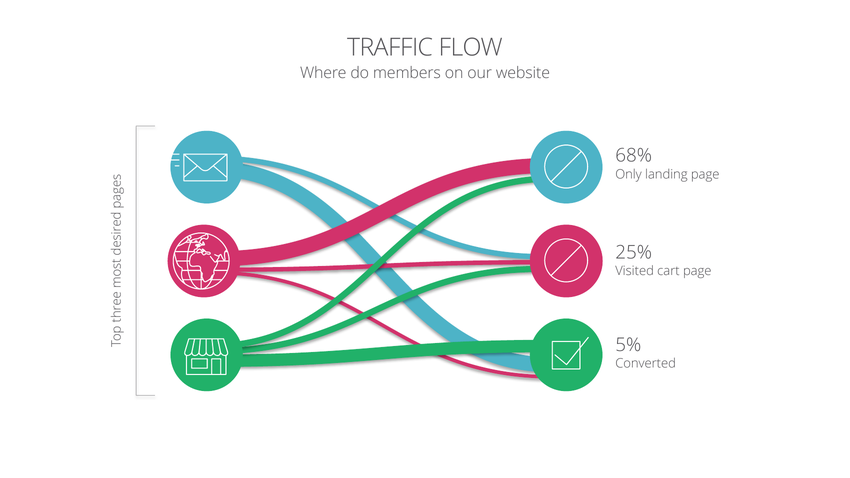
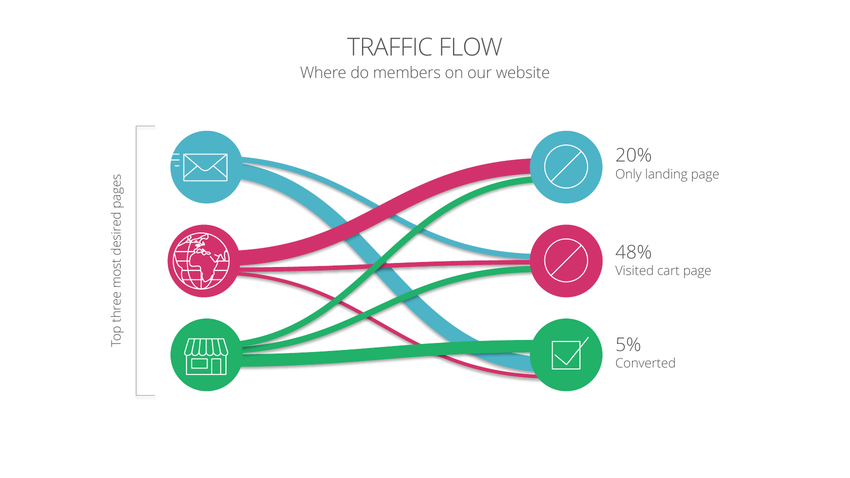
68%: 68% -> 20%
25%: 25% -> 48%
